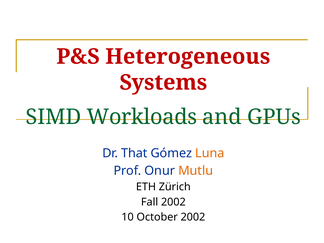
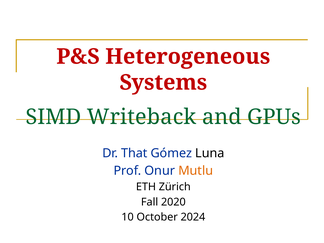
Workloads: Workloads -> Writeback
Luna colour: orange -> black
Fall 2002: 2002 -> 2020
October 2002: 2002 -> 2024
